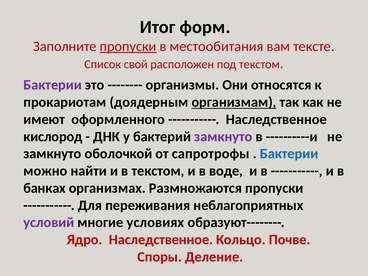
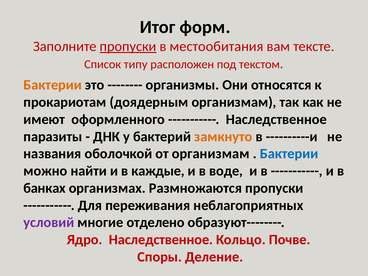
свой: свой -> типу
Бактерии at (53, 85) colour: purple -> orange
организмам at (234, 102) underline: present -> none
кислород: кислород -> паразиты
замкнуто at (223, 137) colour: purple -> orange
замкнуто at (52, 154): замкнуто -> названия
от сапротрофы: сапротрофы -> организмам
в текстом: текстом -> каждые
условиях: условиях -> отделено
